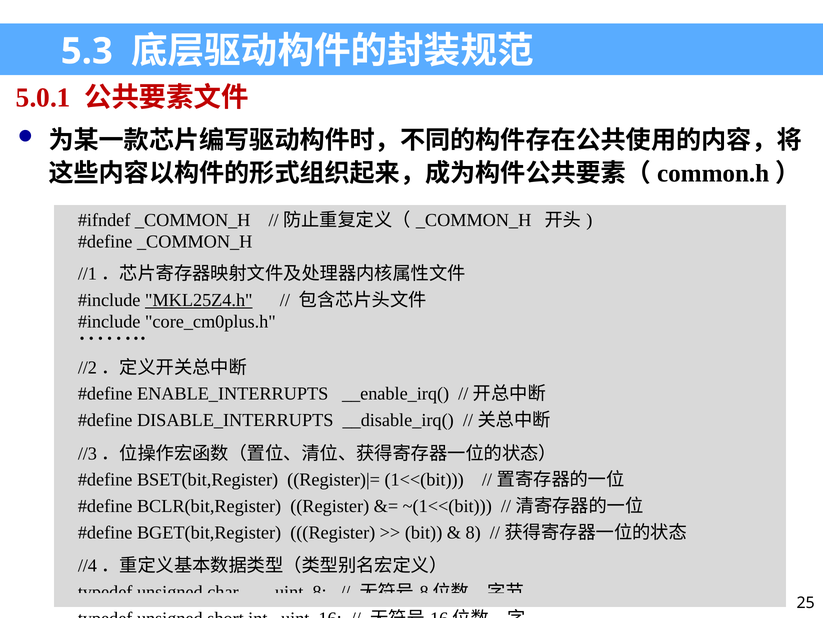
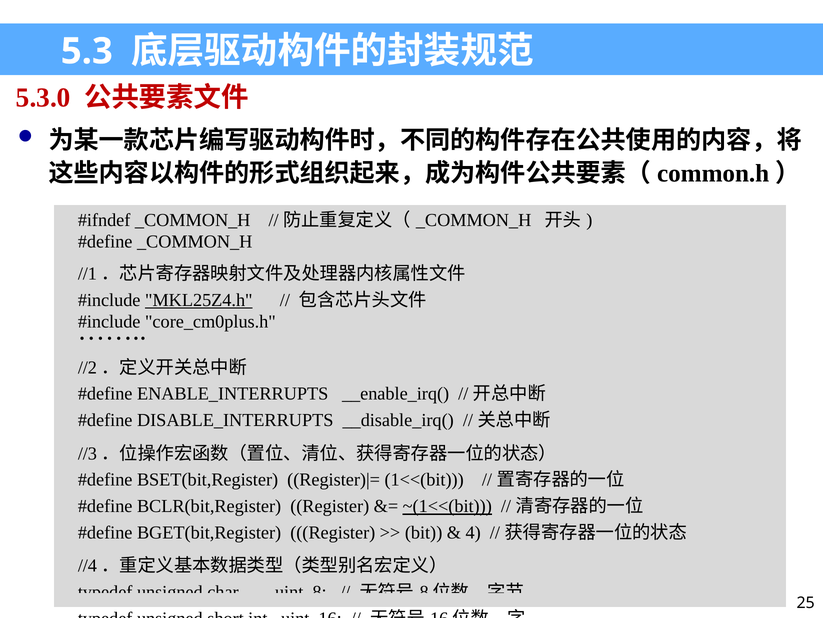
5.0.1: 5.0.1 -> 5.3.0
~(1<<(bit underline: none -> present
8: 8 -> 4
